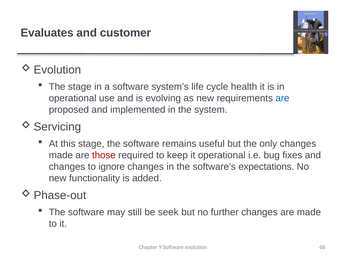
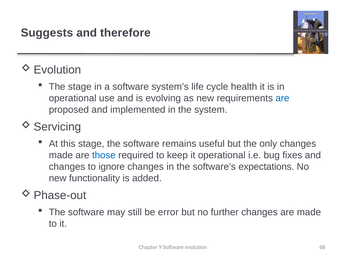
Evaluates: Evaluates -> Suggests
customer: customer -> therefore
those colour: red -> blue
seek: seek -> error
